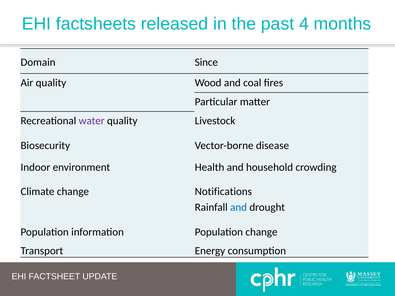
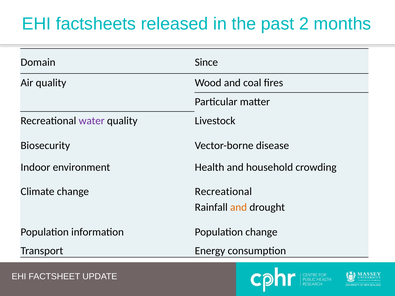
4: 4 -> 2
change Notifications: Notifications -> Recreational
and at (239, 207) colour: blue -> orange
